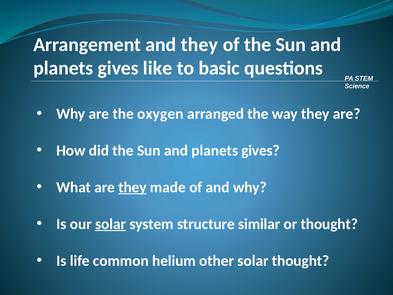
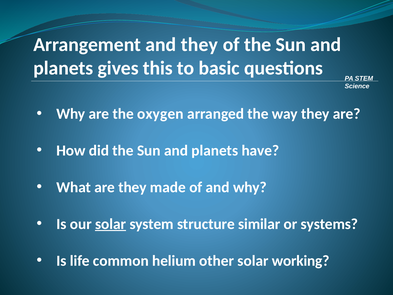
like: like -> this
gives at (260, 150): gives -> have
they at (132, 187) underline: present -> none
or thought: thought -> systems
solar thought: thought -> working
